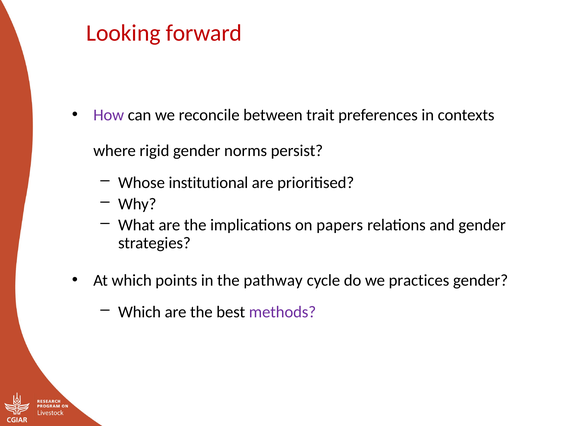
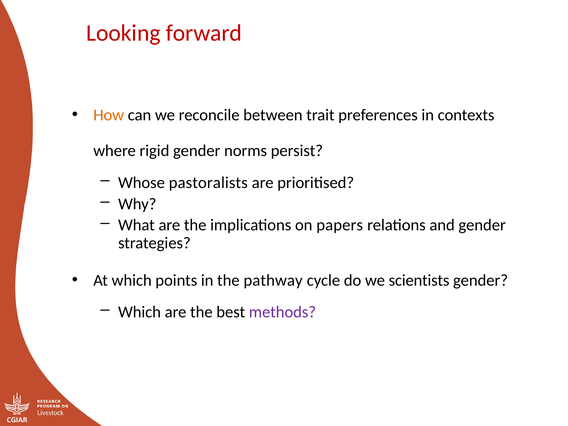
How colour: purple -> orange
institutional: institutional -> pastoralists
practices: practices -> scientists
